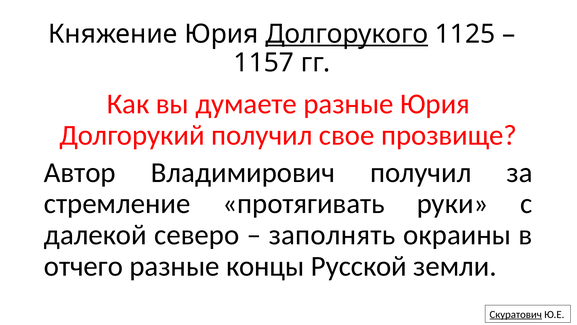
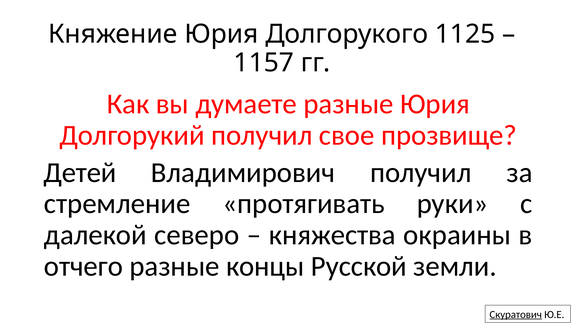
Долгорукого underline: present -> none
Автор: Автор -> Детей
заполнять: заполнять -> княжества
